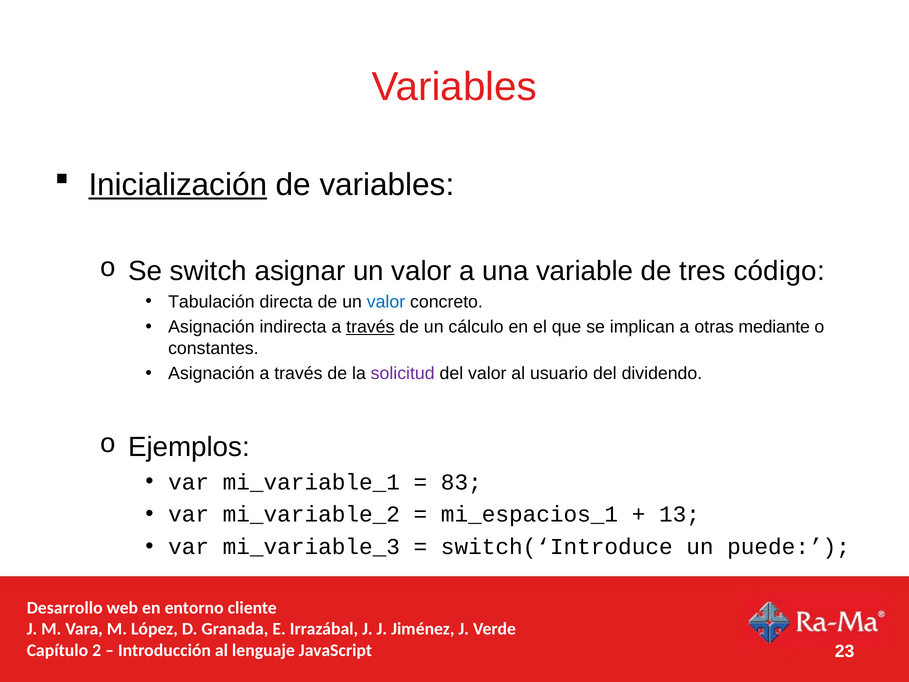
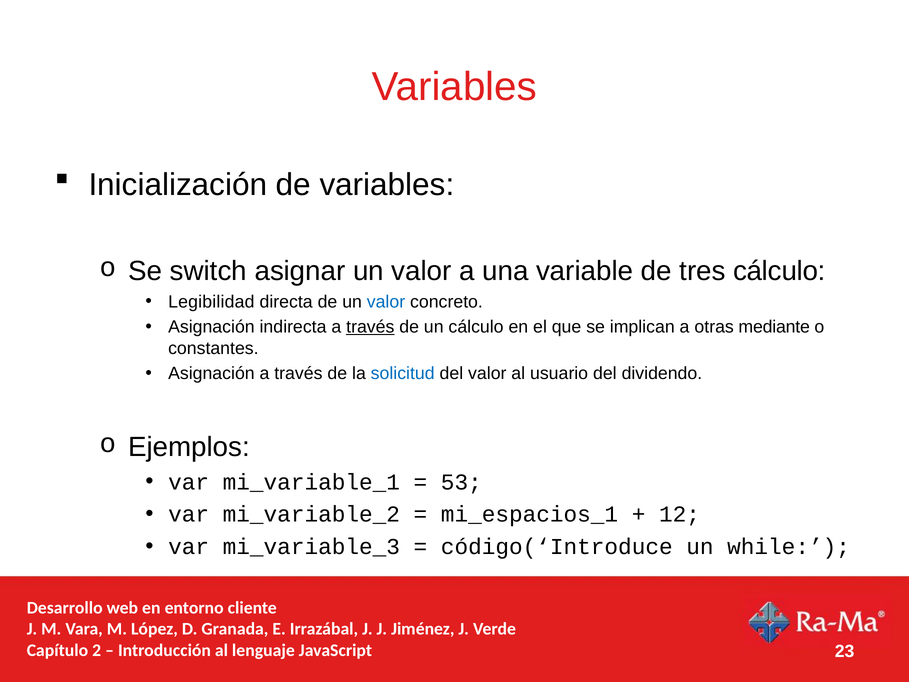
Inicialización underline: present -> none
tres código: código -> cálculo
Tabulación: Tabulación -> Legibilidad
solicitud colour: purple -> blue
83: 83 -> 53
13: 13 -> 12
switch(‘Introduce: switch(‘Introduce -> código(‘Introduce
puede: puede -> while
